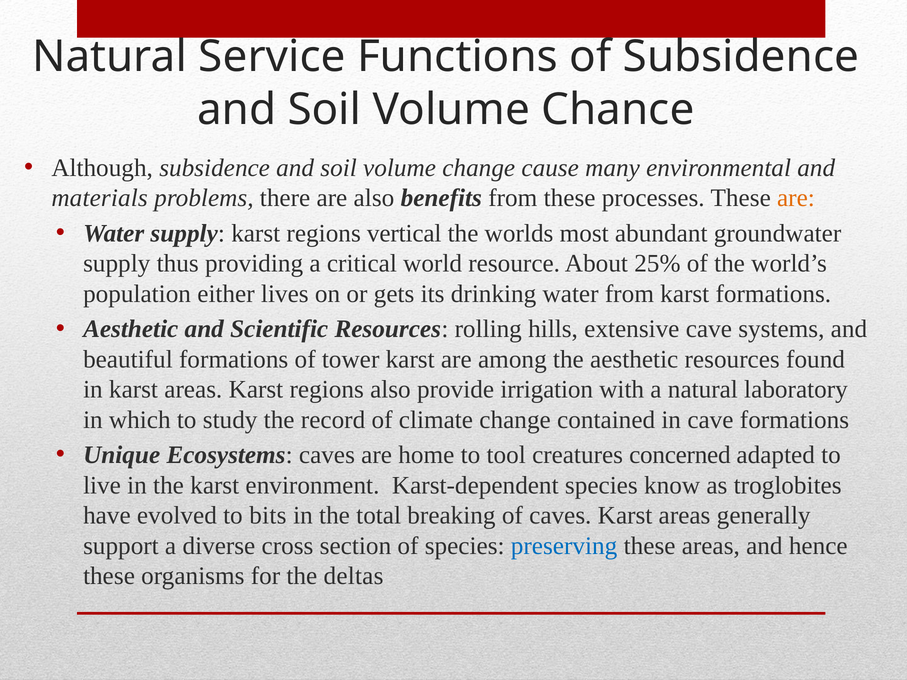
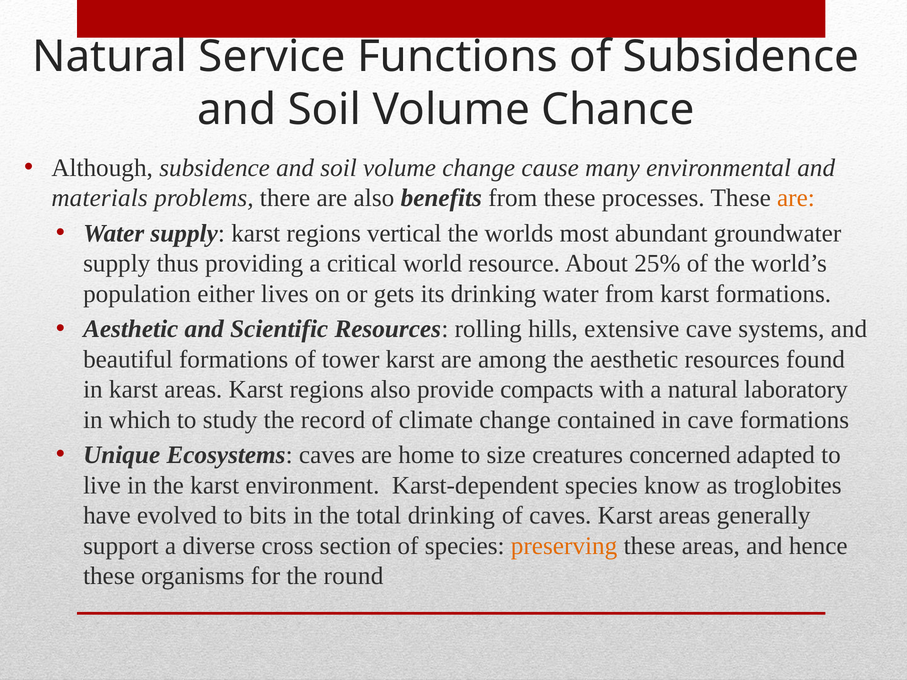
irrigation: irrigation -> compacts
tool: tool -> size
total breaking: breaking -> drinking
preserving colour: blue -> orange
deltas: deltas -> round
